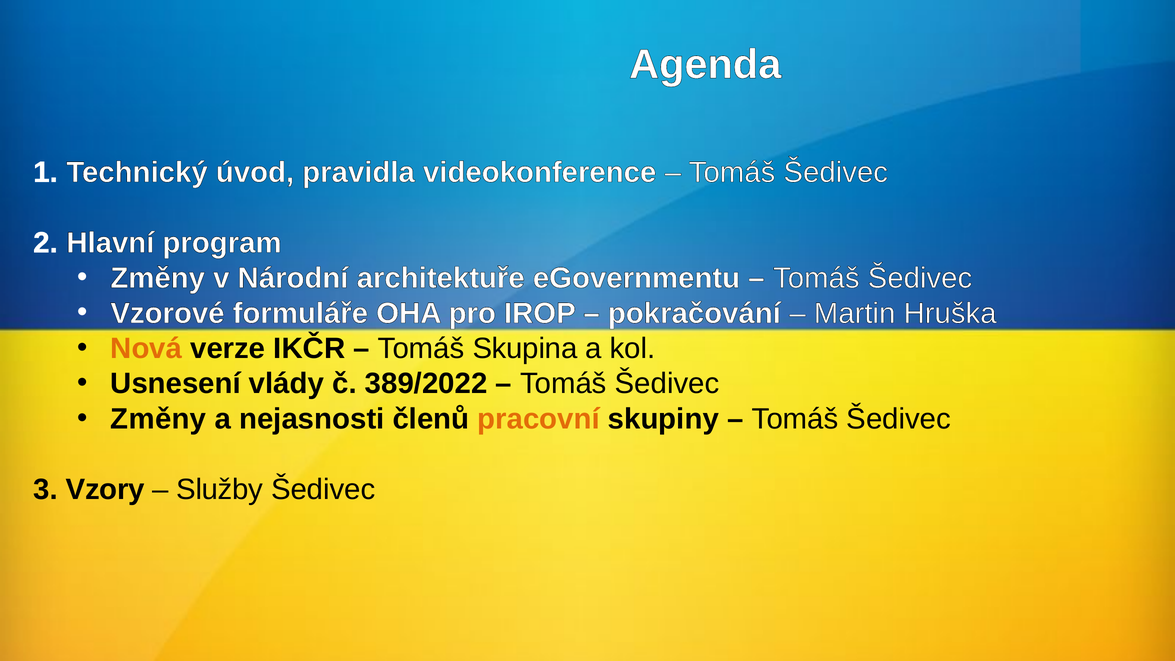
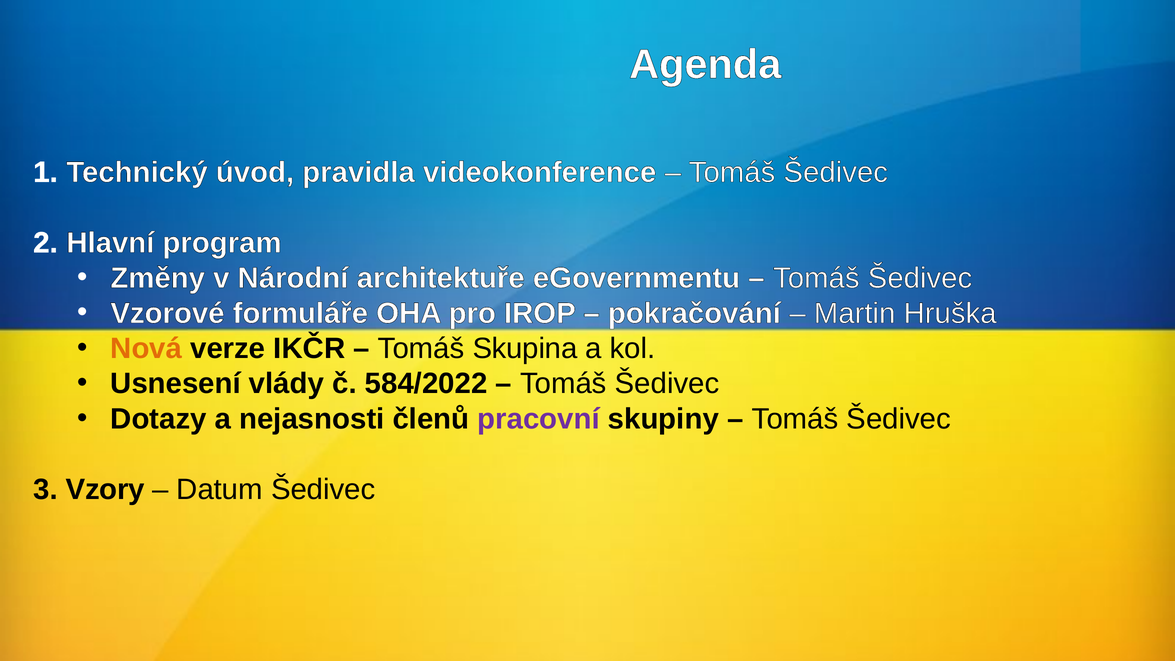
389/2022: 389/2022 -> 584/2022
Změny at (158, 419): Změny -> Dotazy
pracovní colour: orange -> purple
Služby: Služby -> Datum
